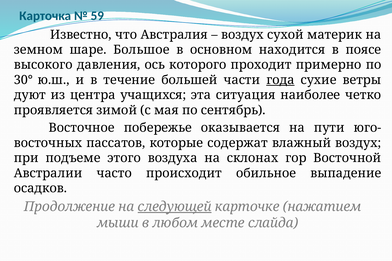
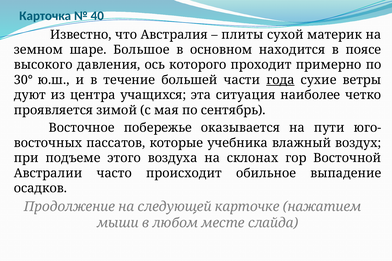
59: 59 -> 40
воздух at (242, 35): воздух -> плиты
содержат: содержат -> учебника
следующей underline: present -> none
